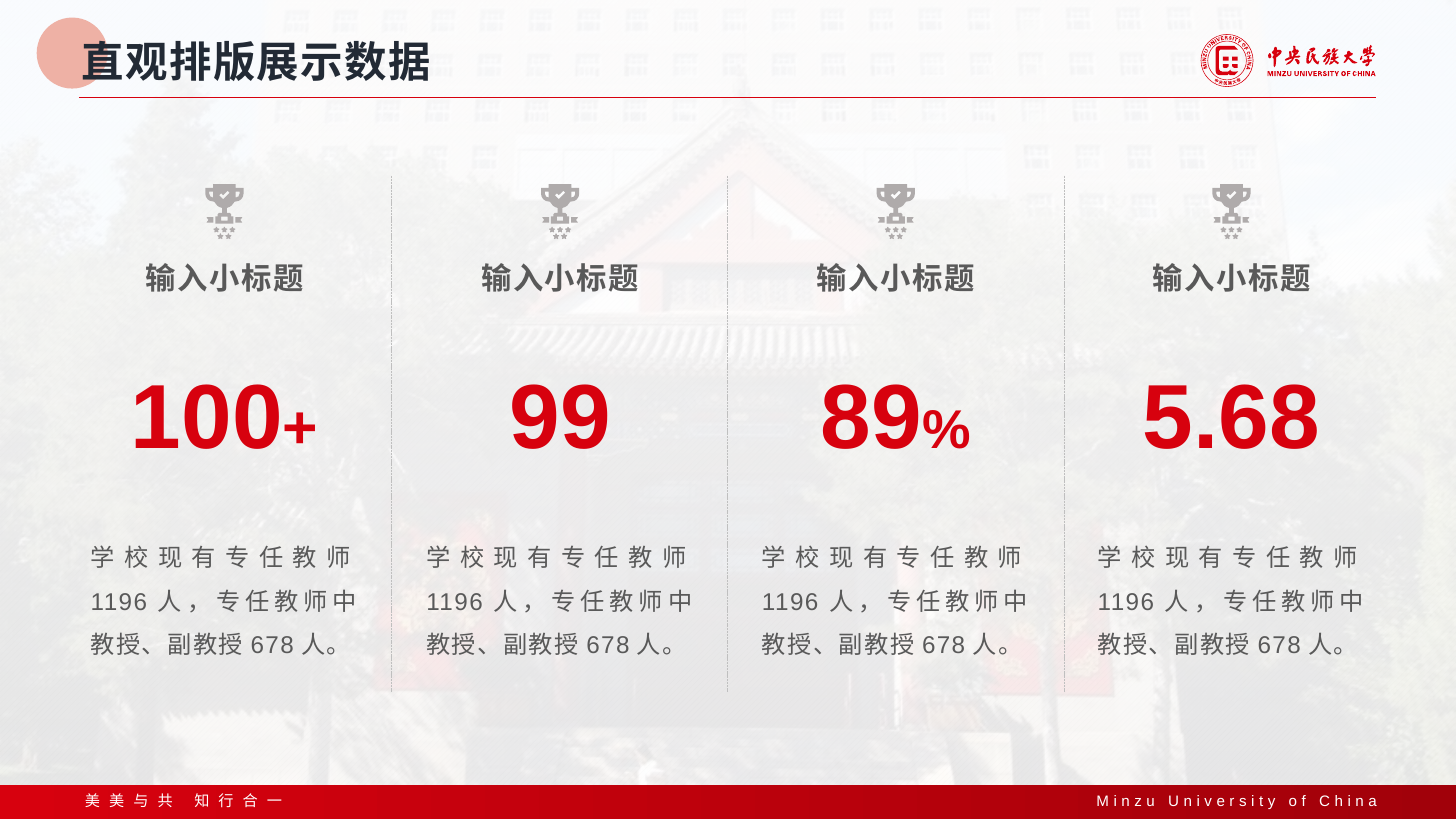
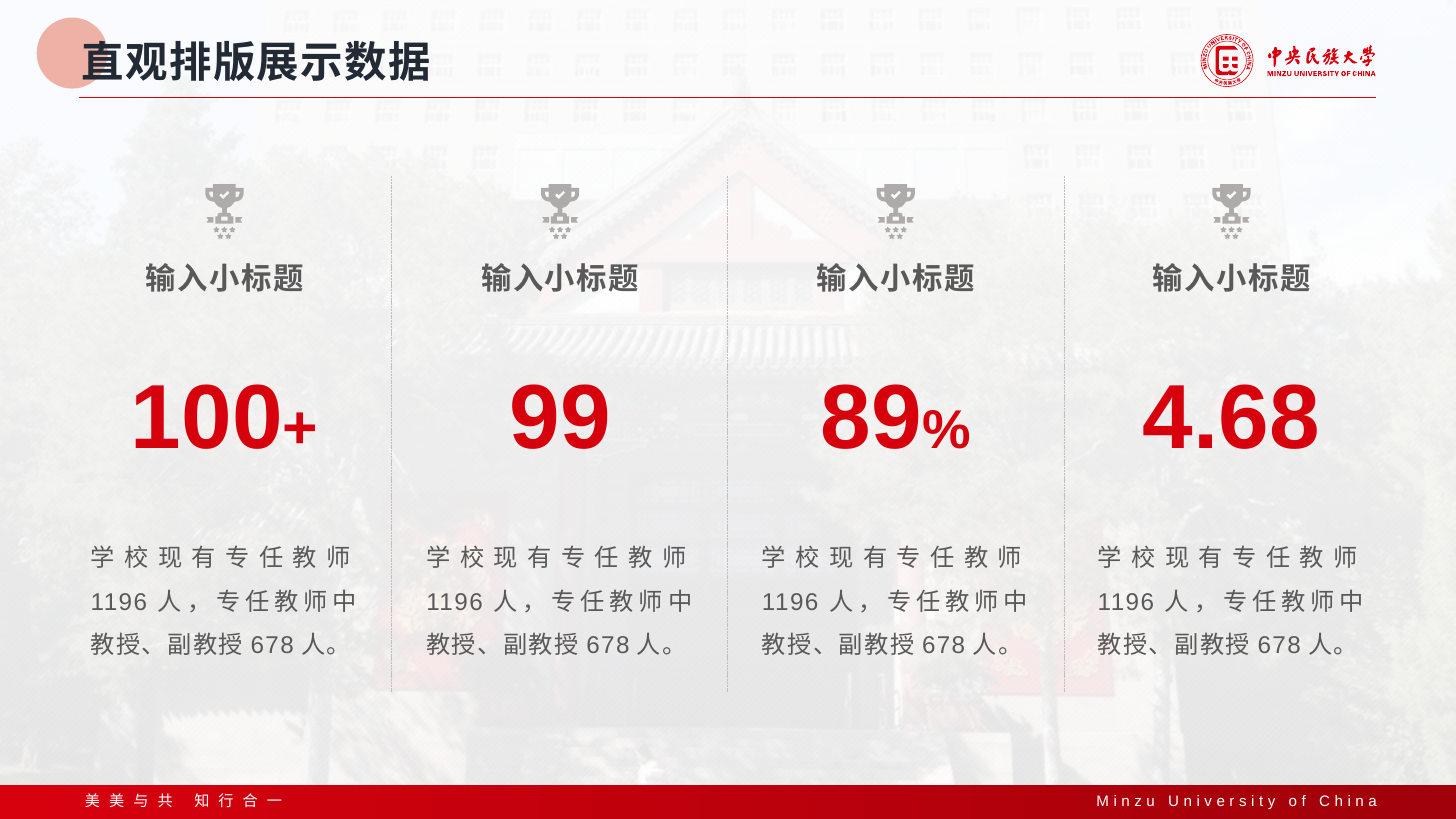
5.68: 5.68 -> 4.68
